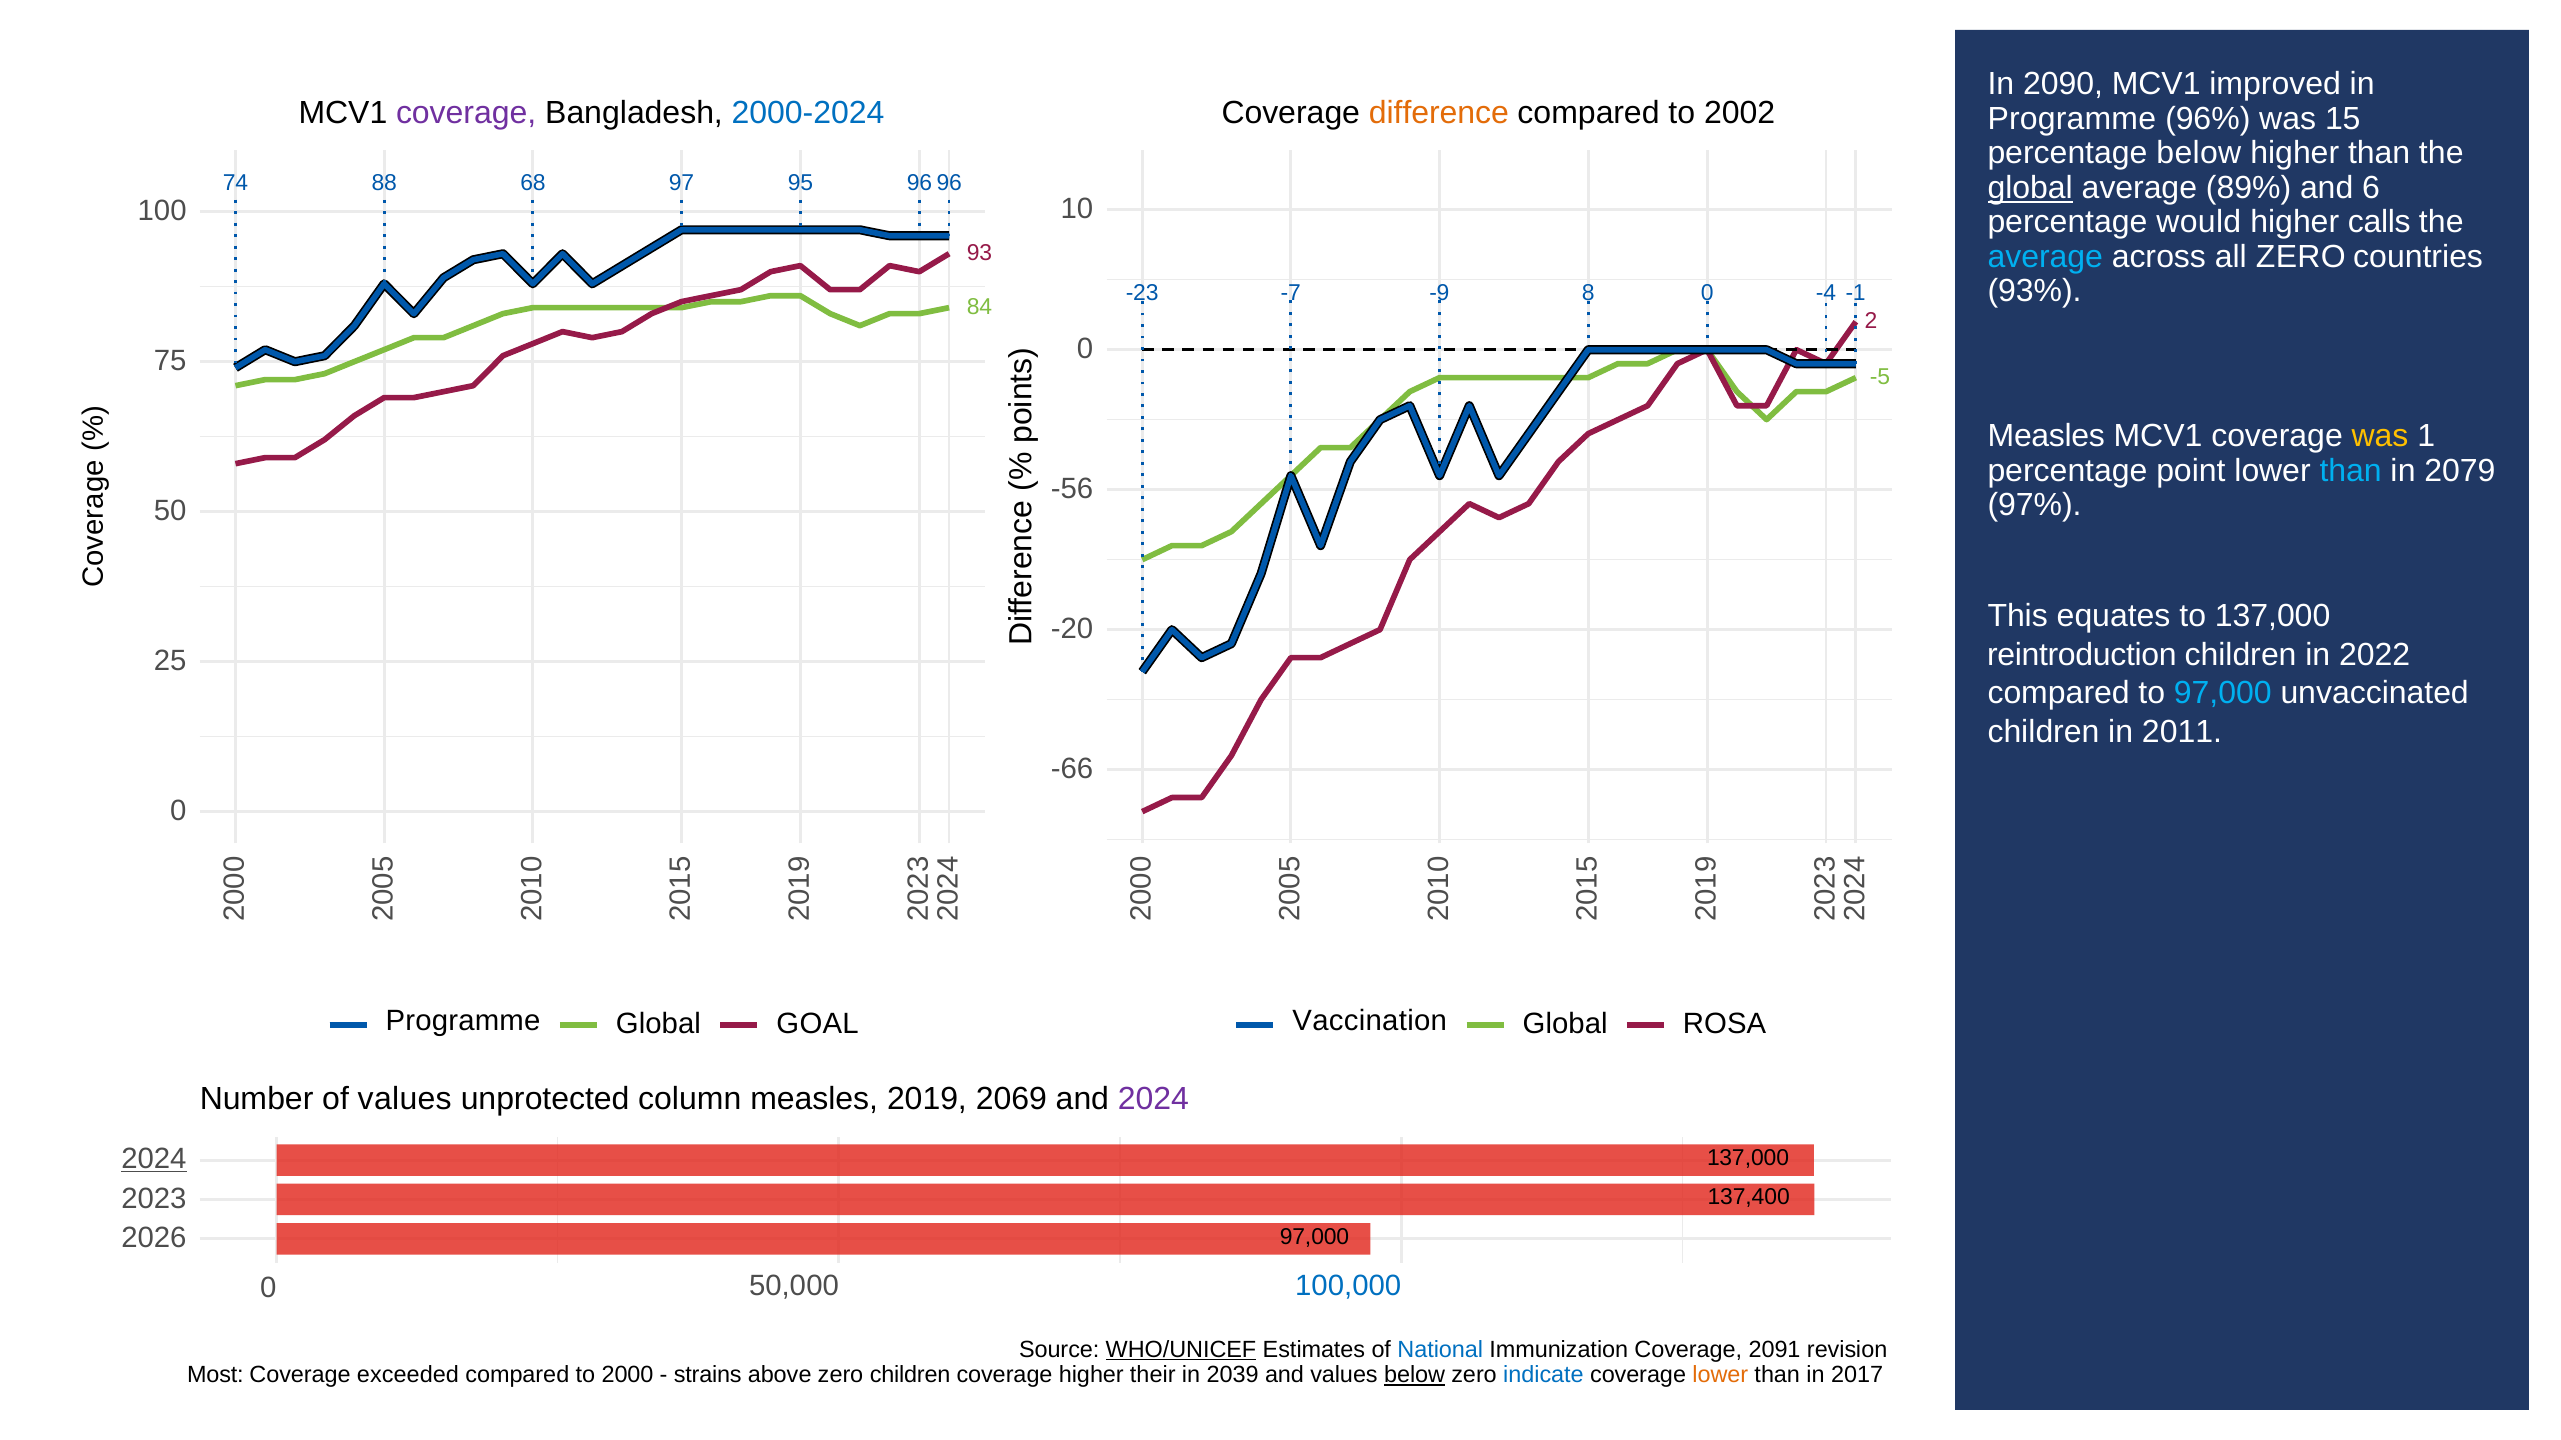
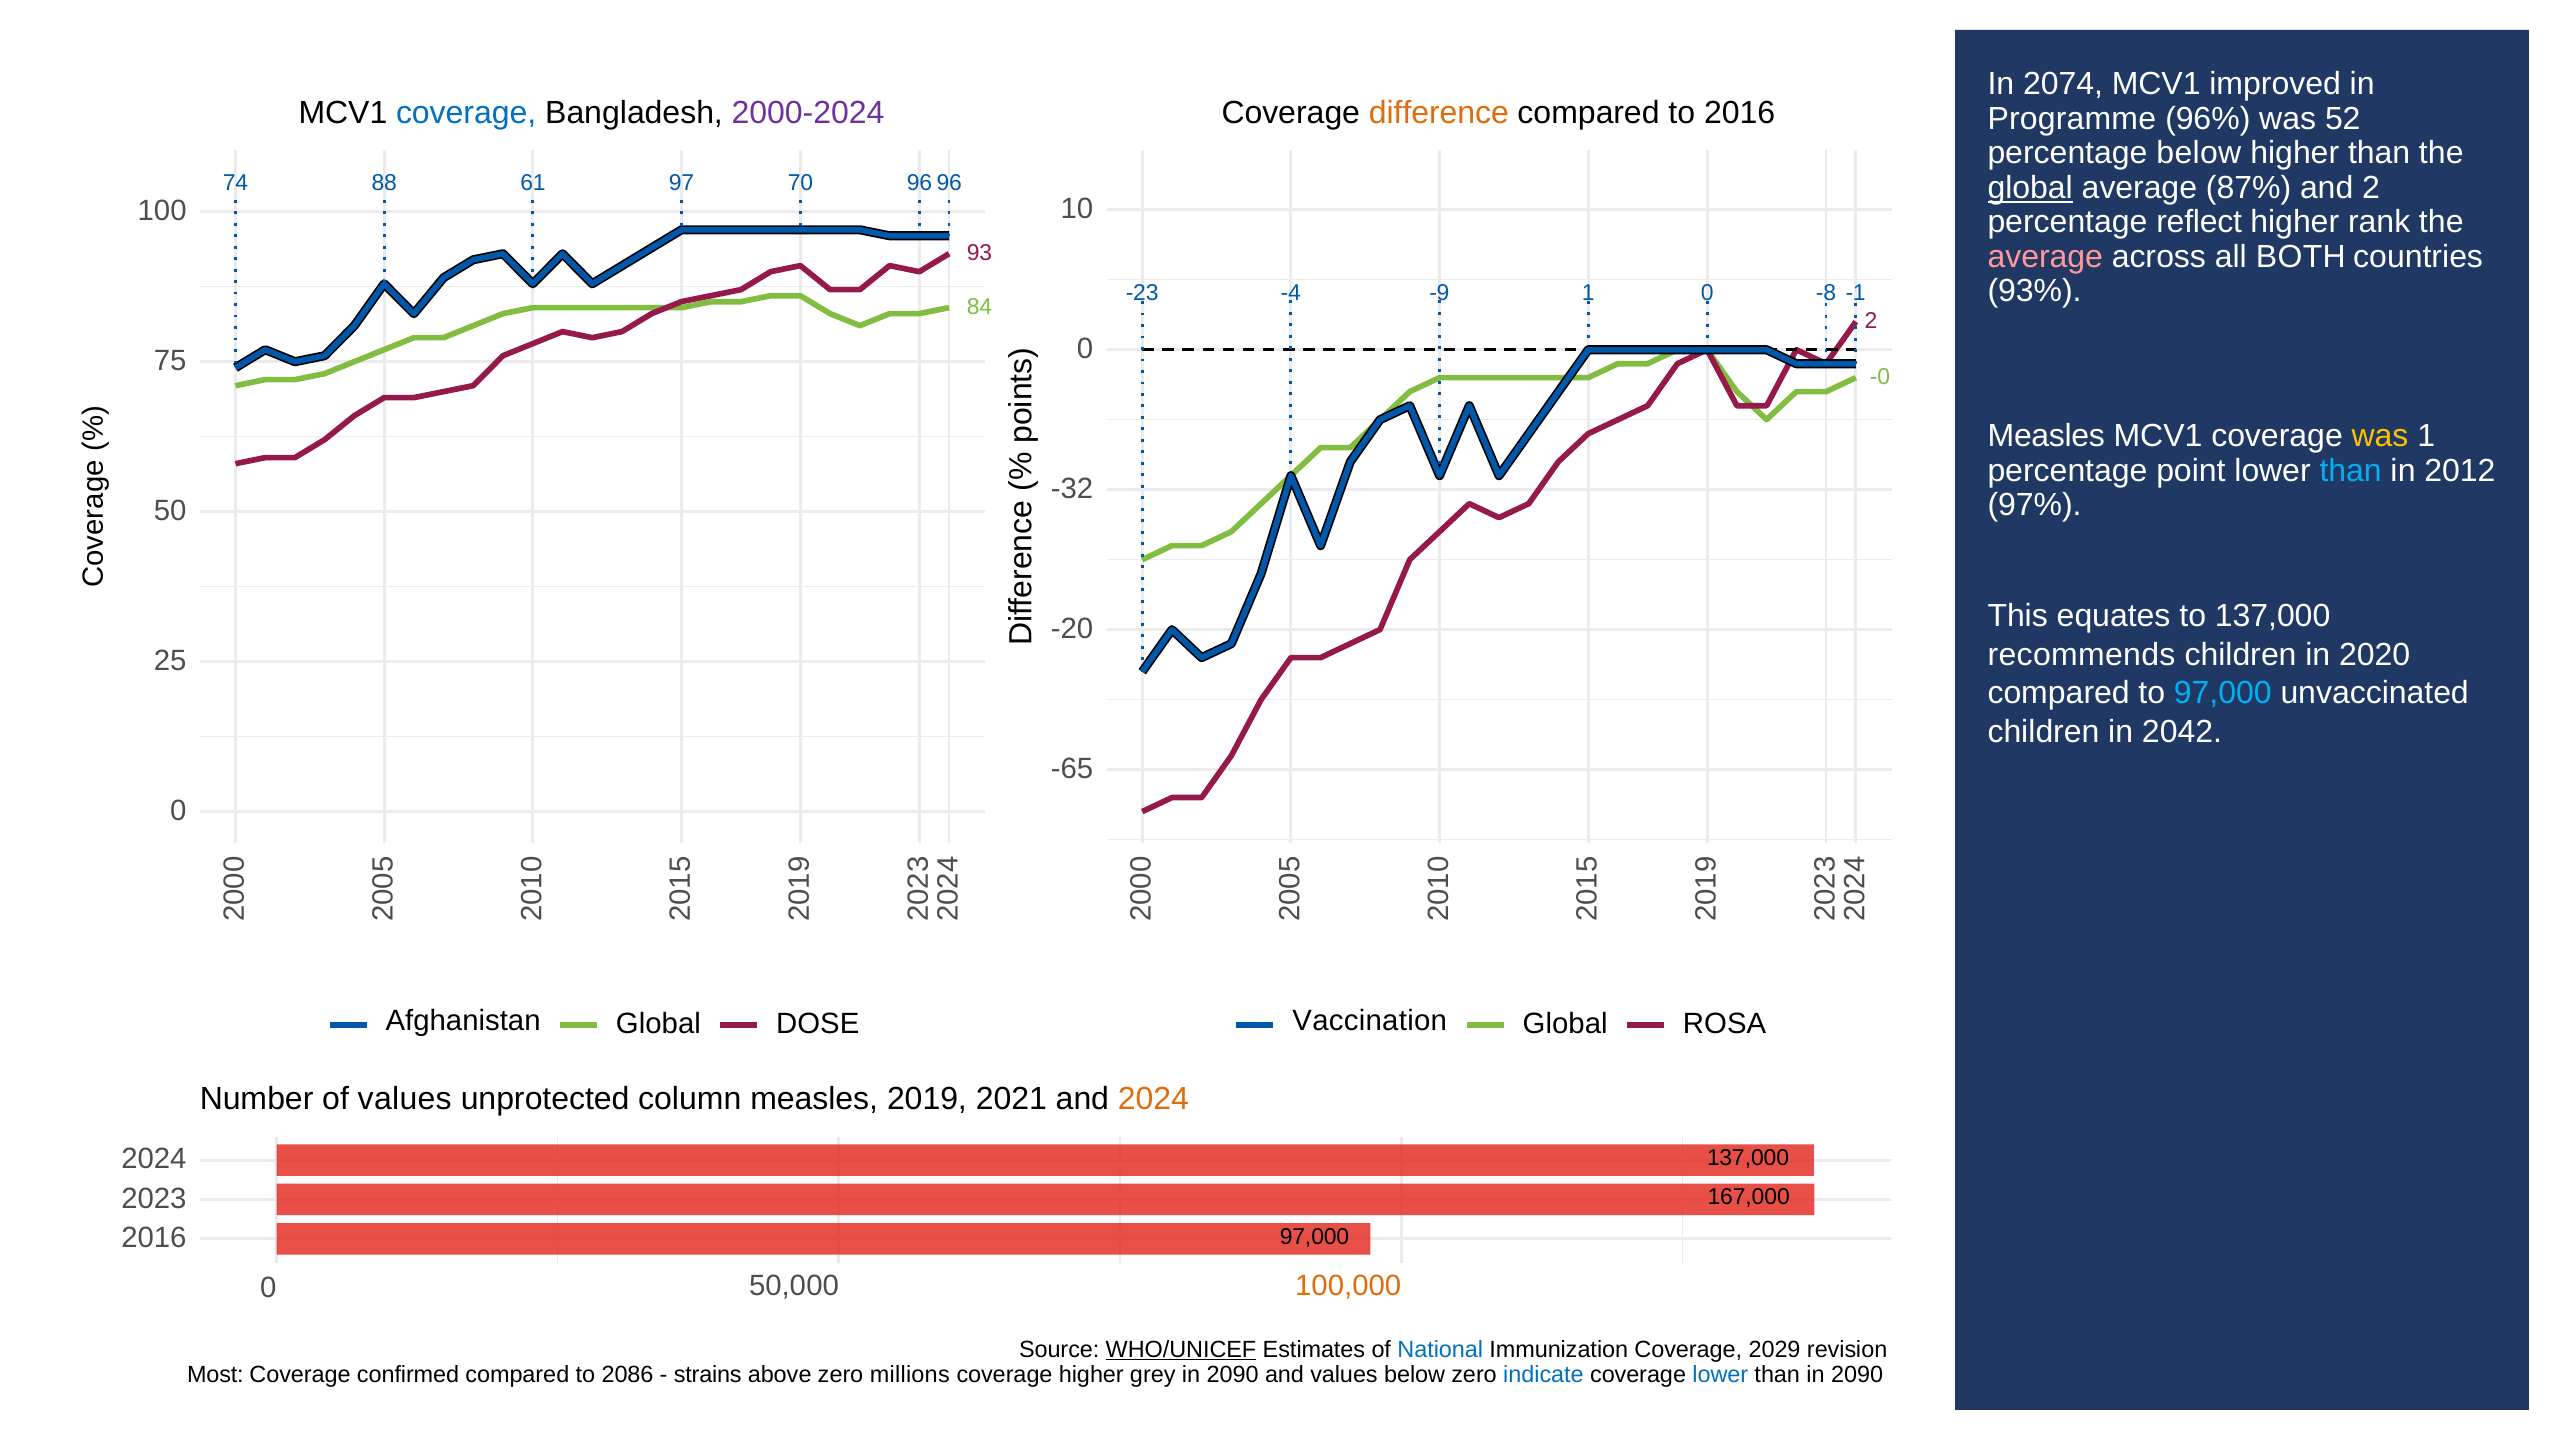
2090: 2090 -> 2074
coverage at (466, 113) colour: purple -> blue
2000-2024 colour: blue -> purple
to 2002: 2002 -> 2016
15: 15 -> 52
68: 68 -> 61
95: 95 -> 70
89%: 89% -> 87%
and 6: 6 -> 2
would: would -> reflect
calls: calls -> rank
average at (2045, 257) colour: light blue -> pink
all ZERO: ZERO -> BOTH
-7: -7 -> -4
-9 8: 8 -> 1
-4: -4 -> -8
-5: -5 -> -0
2079: 2079 -> 2012
-56: -56 -> -32
reintroduction: reintroduction -> recommends
2022: 2022 -> 2020
2011: 2011 -> 2042
-66: -66 -> -65
Programme at (463, 1022): Programme -> Afghanistan
GOAL: GOAL -> DOSE
2069: 2069 -> 2021
2024 at (1153, 1100) colour: purple -> orange
2024 at (154, 1159) underline: present -> none
137,400: 137,400 -> 167,000
2026 at (154, 1238): 2026 -> 2016
100,000 colour: blue -> orange
2091: 2091 -> 2029
exceeded: exceeded -> confirmed
2000: 2000 -> 2086
zero children: children -> millions
their: their -> grey
2039 at (1233, 1375): 2039 -> 2090
below at (1415, 1375) underline: present -> none
lower at (1720, 1375) colour: orange -> blue
than in 2017: 2017 -> 2090
